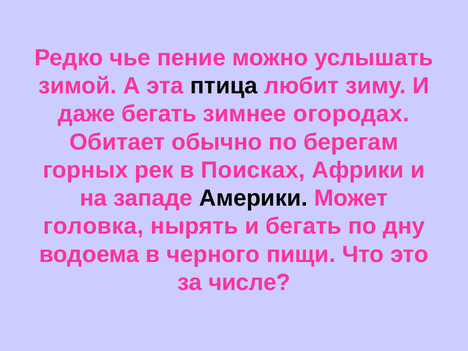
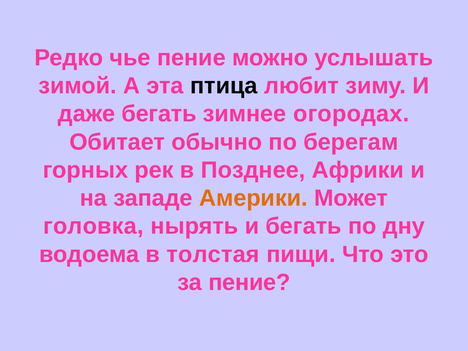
Поисках: Поисках -> Позднее
Америки colour: black -> orange
черного: черного -> толстая
за числе: числе -> пение
